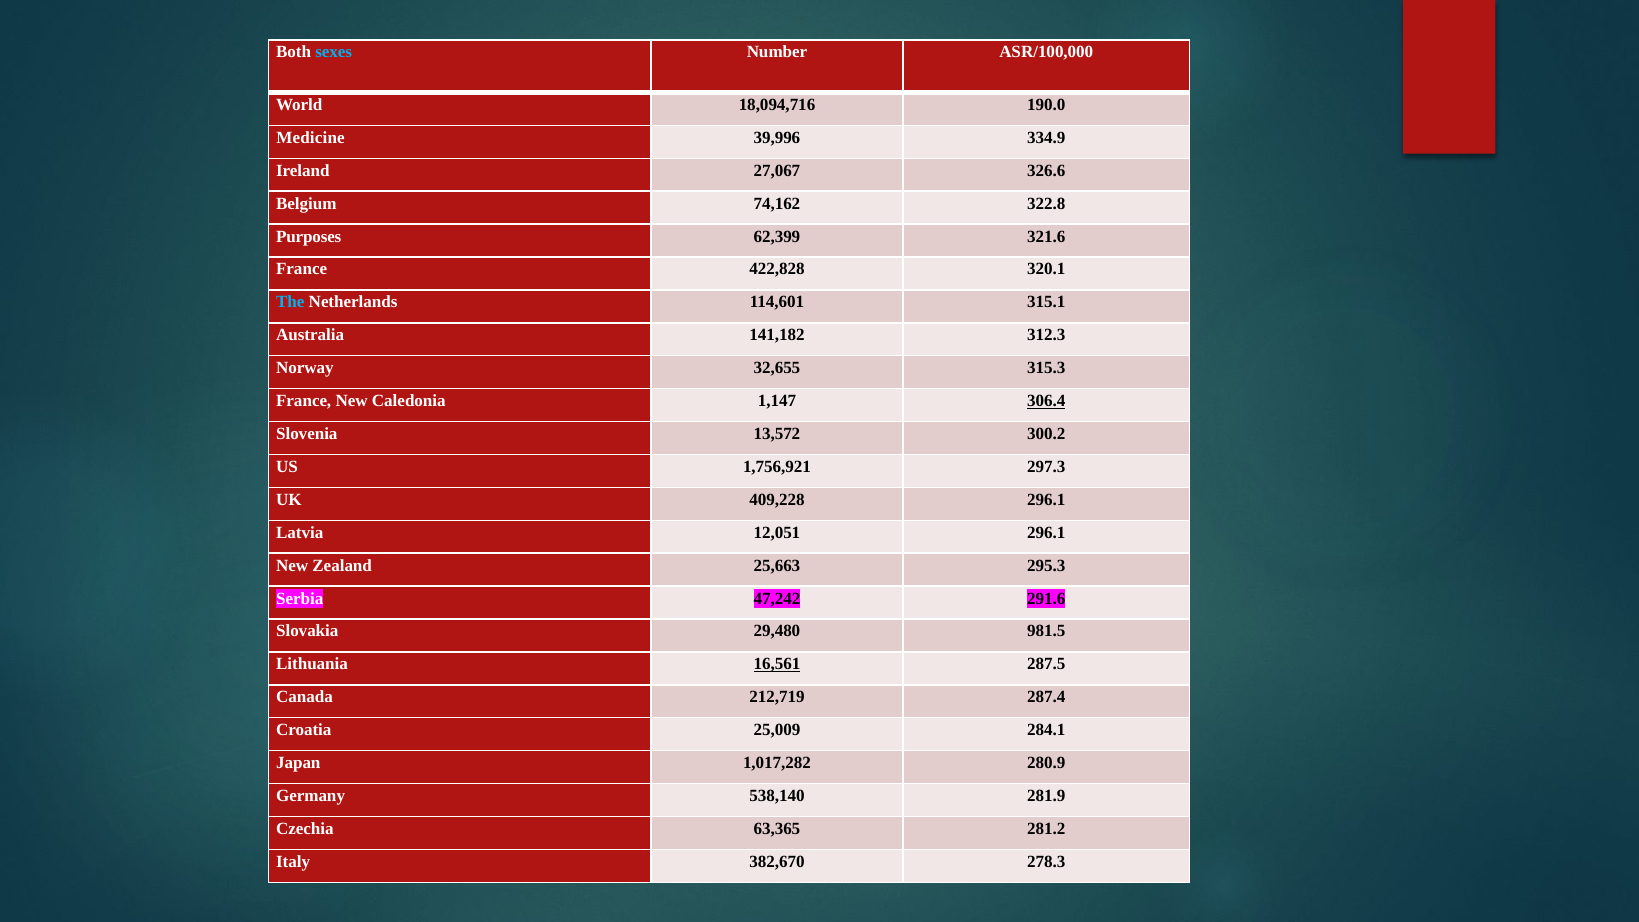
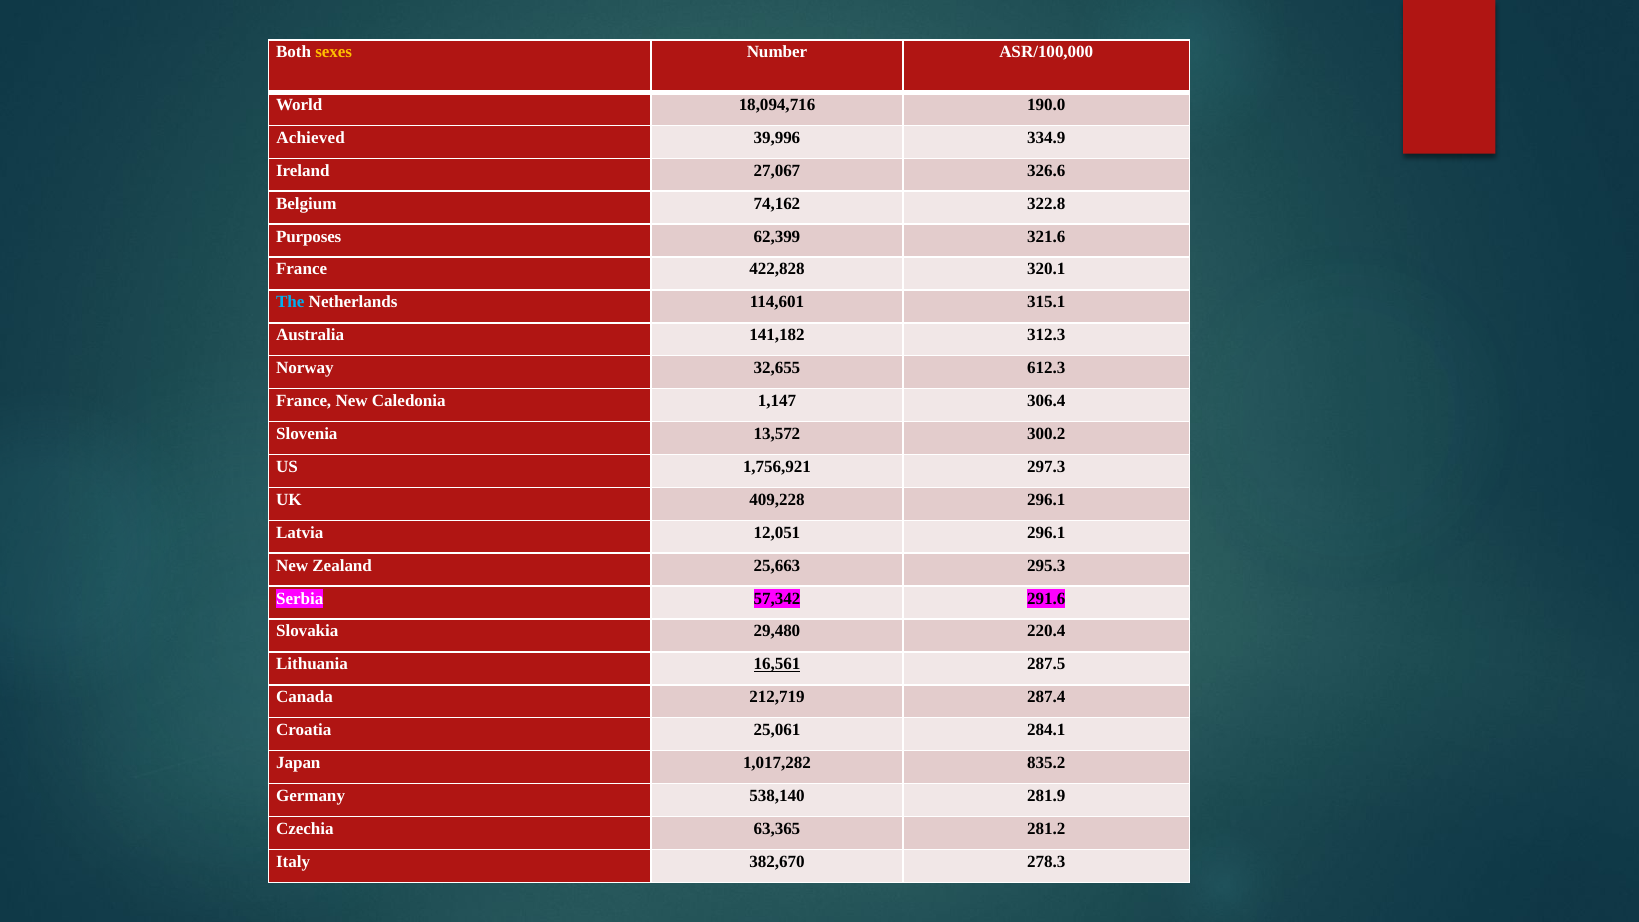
sexes colour: light blue -> yellow
Medicine: Medicine -> Achieved
315.3: 315.3 -> 612.3
306.4 underline: present -> none
47,242: 47,242 -> 57,342
981.5: 981.5 -> 220.4
25,009: 25,009 -> 25,061
280.9: 280.9 -> 835.2
